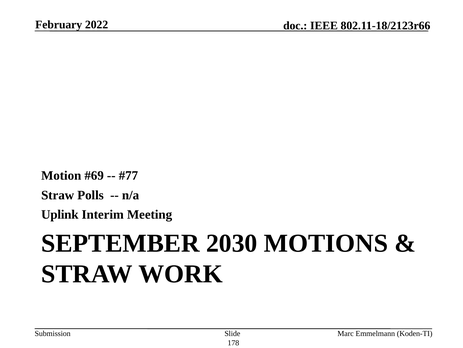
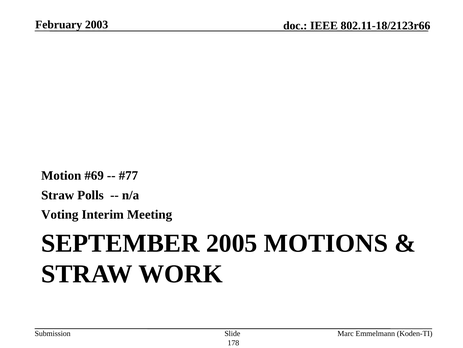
2022: 2022 -> 2003
Uplink: Uplink -> Voting
2030: 2030 -> 2005
